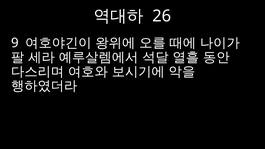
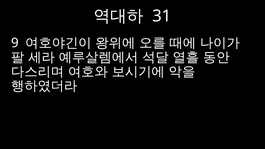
26: 26 -> 31
